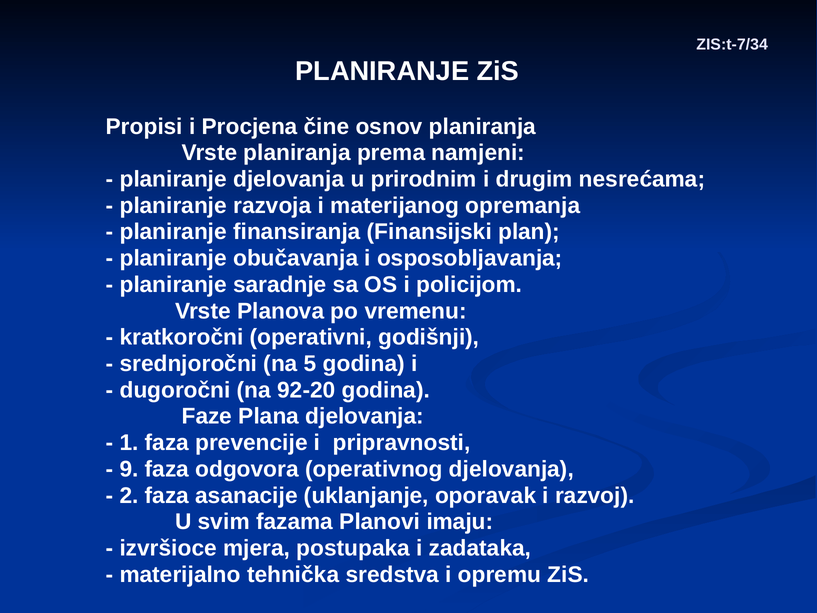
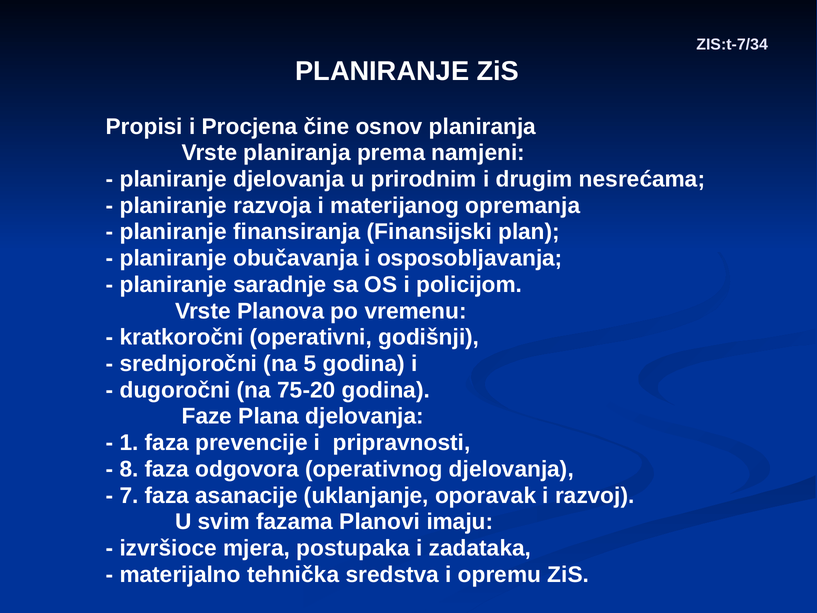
92-20: 92-20 -> 75-20
9: 9 -> 8
2: 2 -> 7
